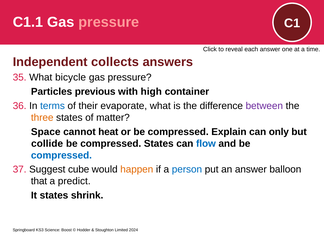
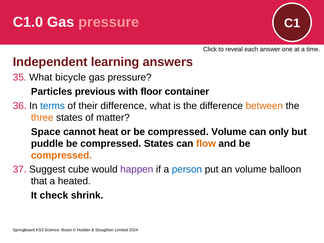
C1.1: C1.1 -> C1.0
collects: collects -> learning
high: high -> floor
their evaporate: evaporate -> difference
between colour: purple -> orange
compressed Explain: Explain -> Volume
collide: collide -> puddle
flow colour: blue -> orange
compressed at (61, 155) colour: blue -> orange
happen colour: orange -> purple
an answer: answer -> volume
predict: predict -> heated
It states: states -> check
